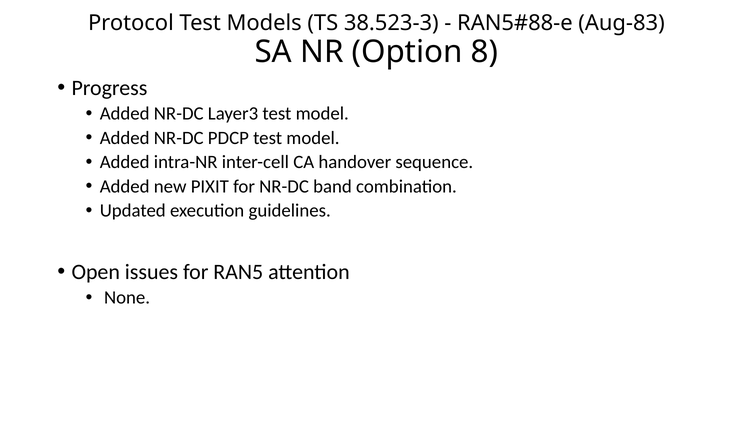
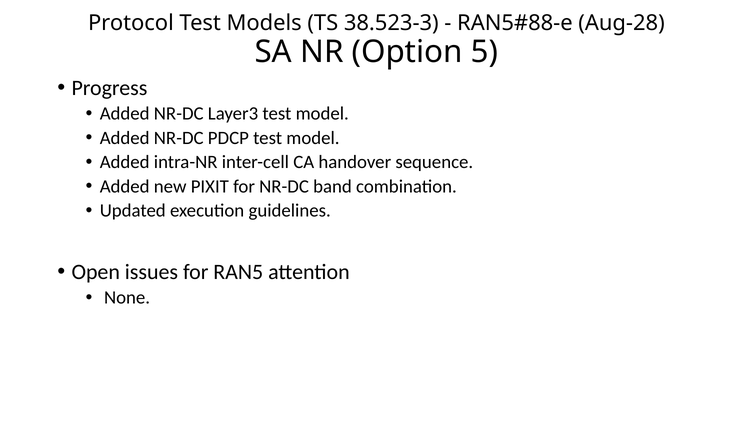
Aug-83: Aug-83 -> Aug-28
8: 8 -> 5
